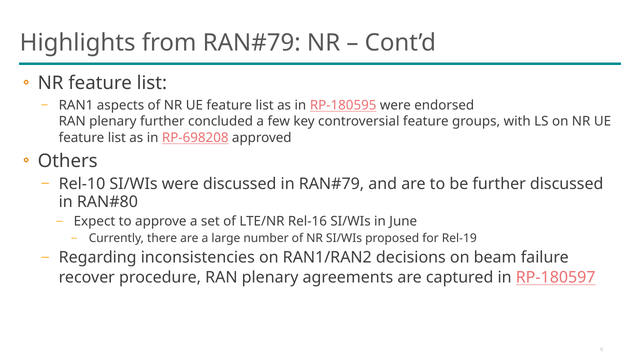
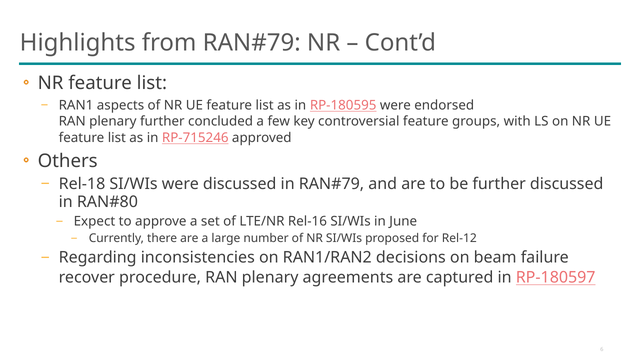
RP-698208: RP-698208 -> RP-715246
Rel-10: Rel-10 -> Rel-18
Rel-19: Rel-19 -> Rel-12
